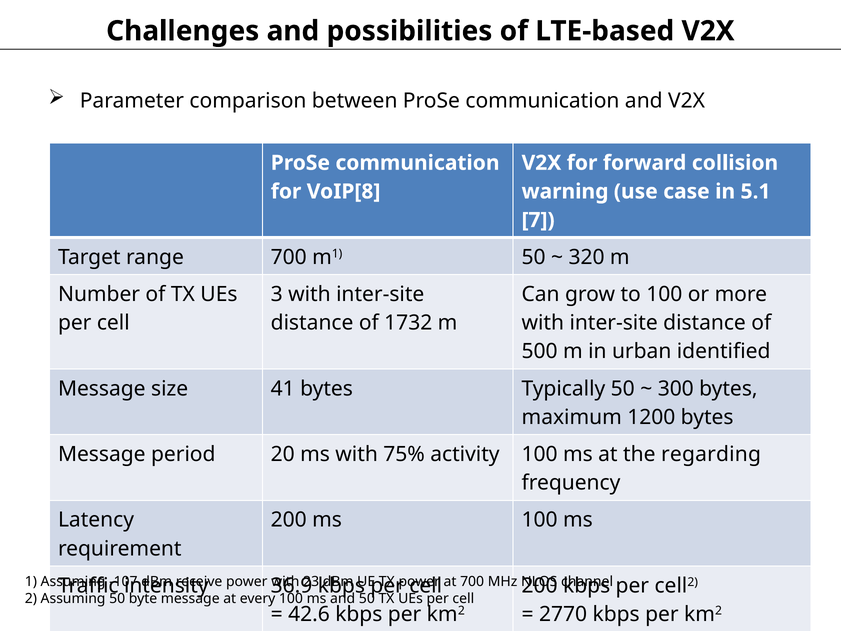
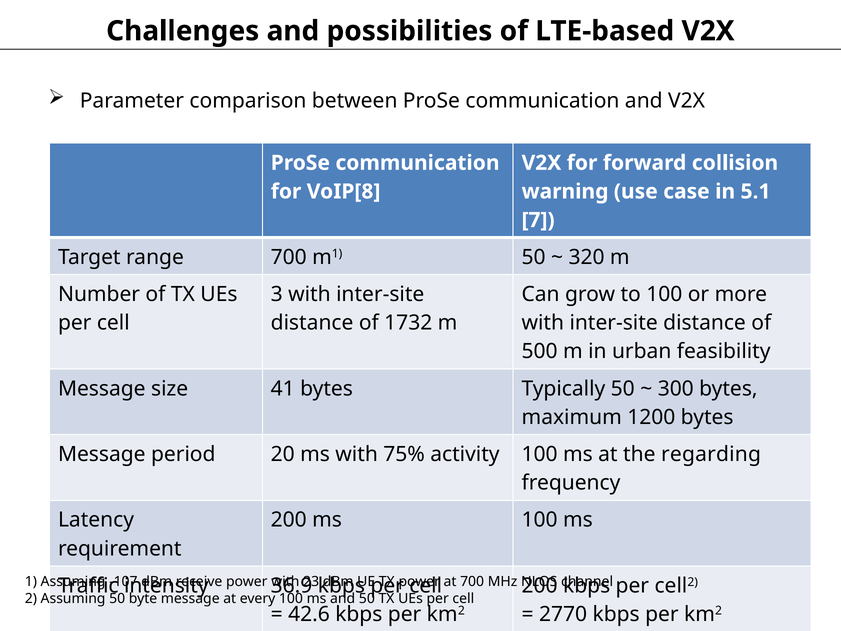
identified: identified -> feasibility
